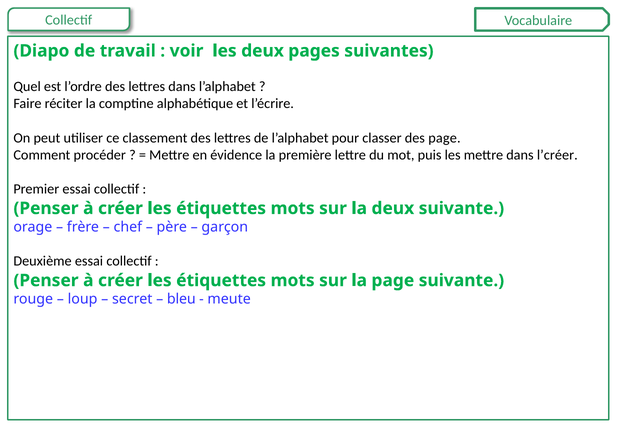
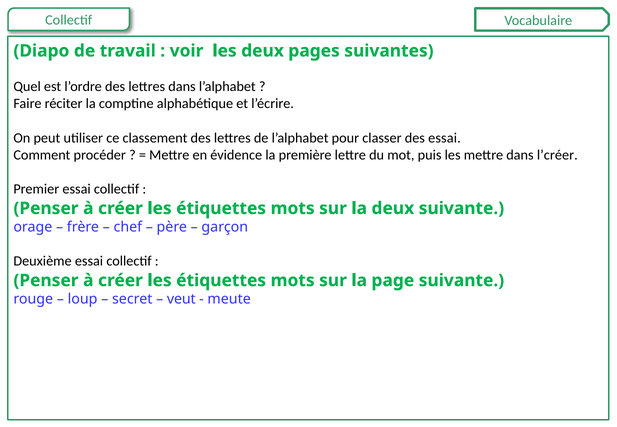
des page: page -> essai
bleu: bleu -> veut
